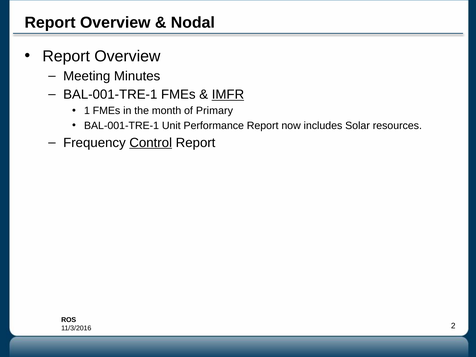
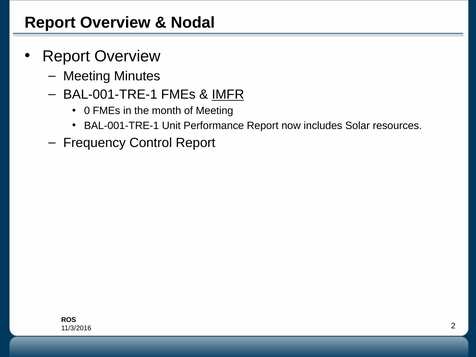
1: 1 -> 0
of Primary: Primary -> Meeting
Control underline: present -> none
